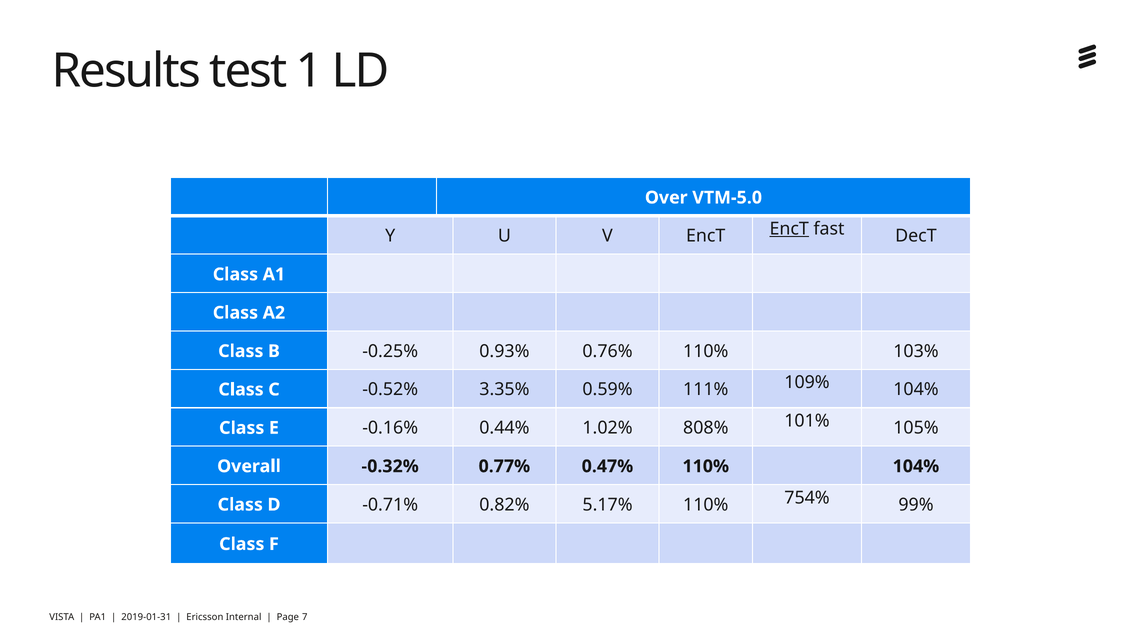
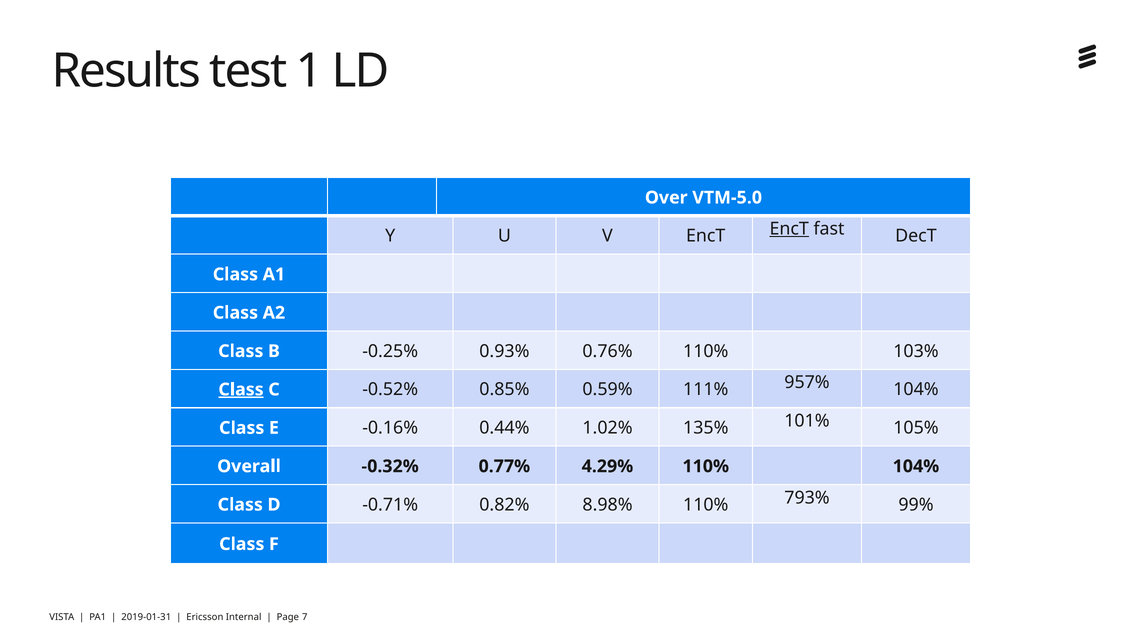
Class at (241, 389) underline: none -> present
3.35%: 3.35% -> 0.85%
109%: 109% -> 957%
808%: 808% -> 135%
0.47%: 0.47% -> 4.29%
5.17%: 5.17% -> 8.98%
754%: 754% -> 793%
